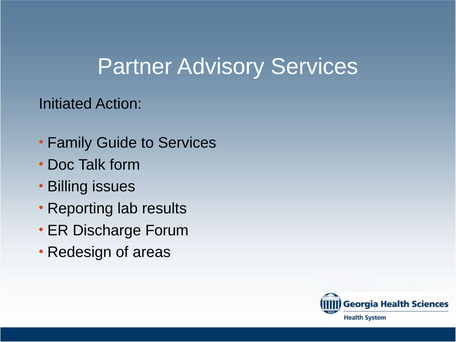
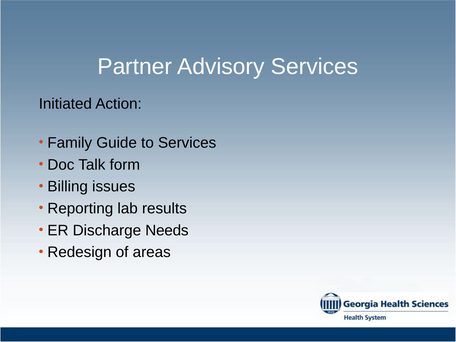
Forum: Forum -> Needs
